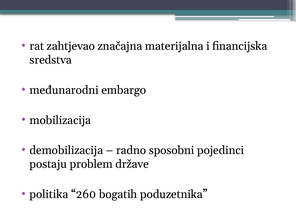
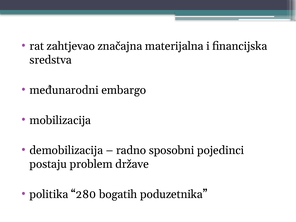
260: 260 -> 280
